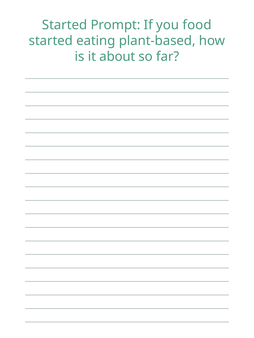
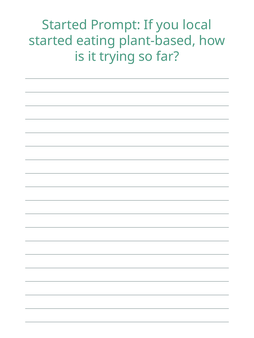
food: food -> local
about: about -> trying
